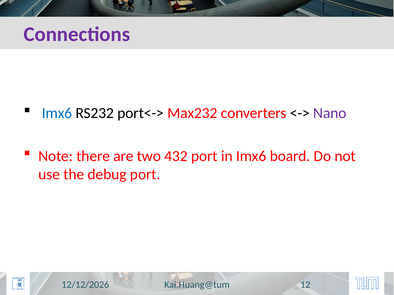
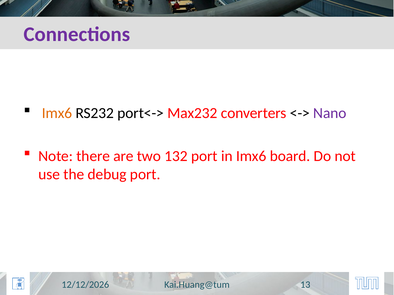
Imx6 at (57, 113) colour: blue -> orange
432: 432 -> 132
12: 12 -> 13
